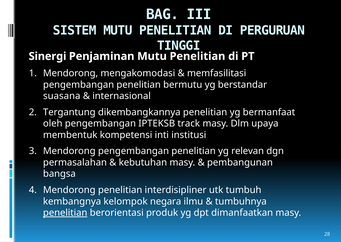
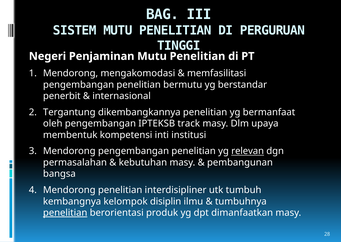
Sinergi: Sinergi -> Negeri
suasana: suasana -> penerbit
relevan underline: none -> present
negara: negara -> disiplin
